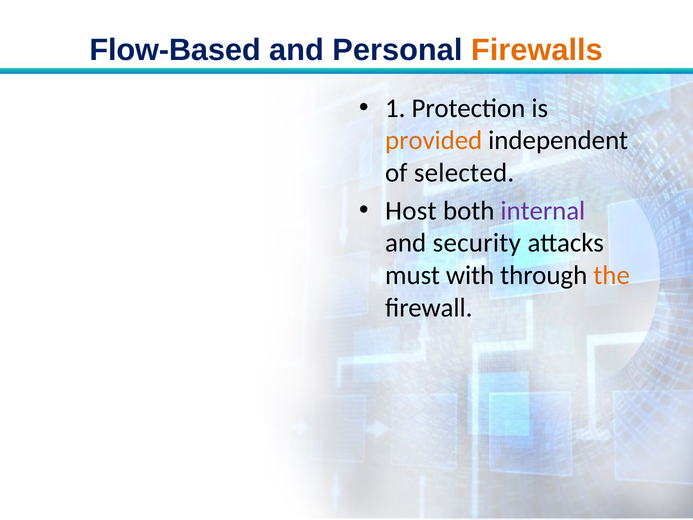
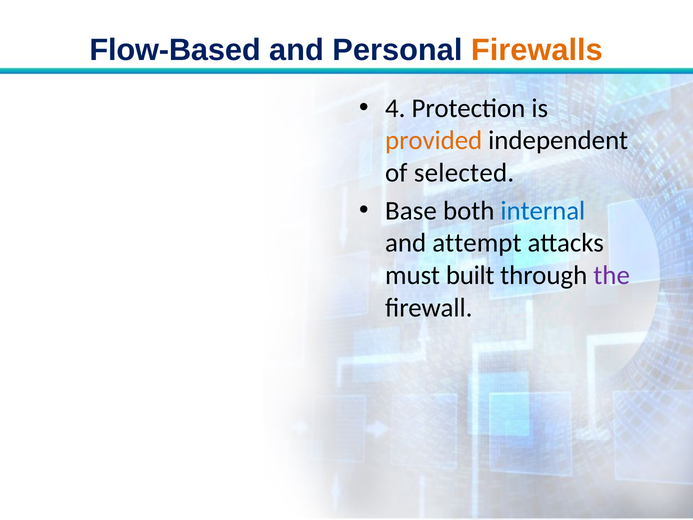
1: 1 -> 4
Host: Host -> Base
internal colour: purple -> blue
security: security -> attempt
with: with -> built
the colour: orange -> purple
